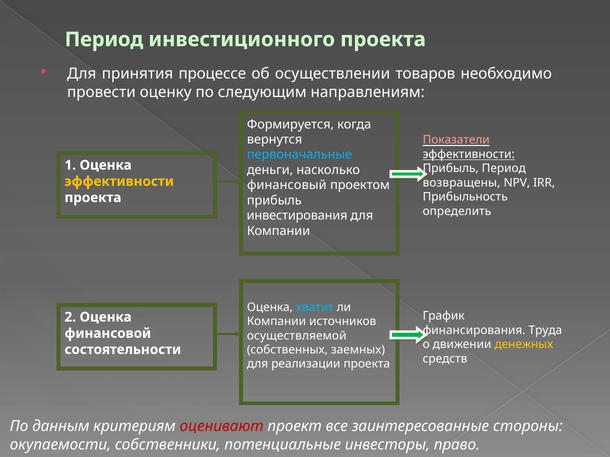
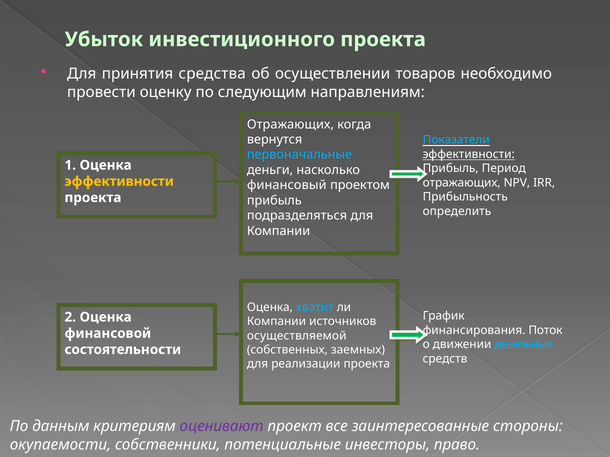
Период at (104, 40): Период -> Убыток
процессе: процессе -> средства
Формируется at (290, 124): Формируется -> Отражающих
Показатели colour: pink -> light blue
возвращены at (462, 183): возвращены -> отражающих
инвестирования: инвестирования -> подразделяться
Труда: Труда -> Поток
денежных colour: yellow -> light blue
оценивают colour: red -> purple
